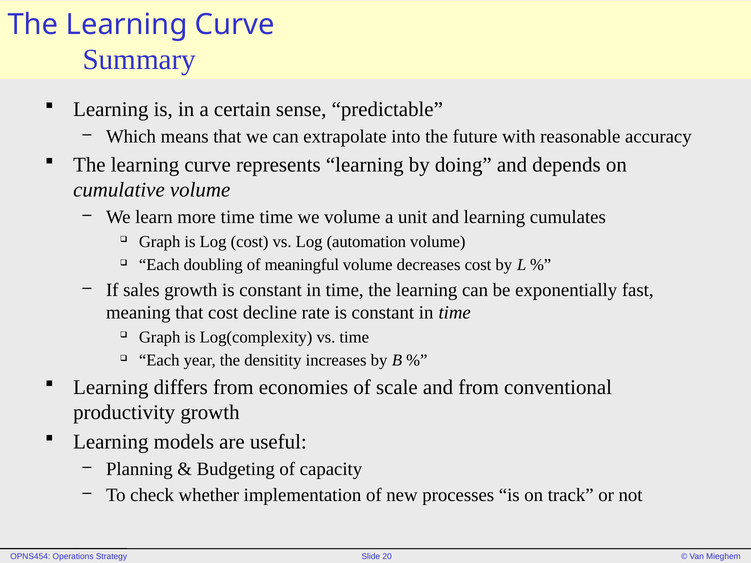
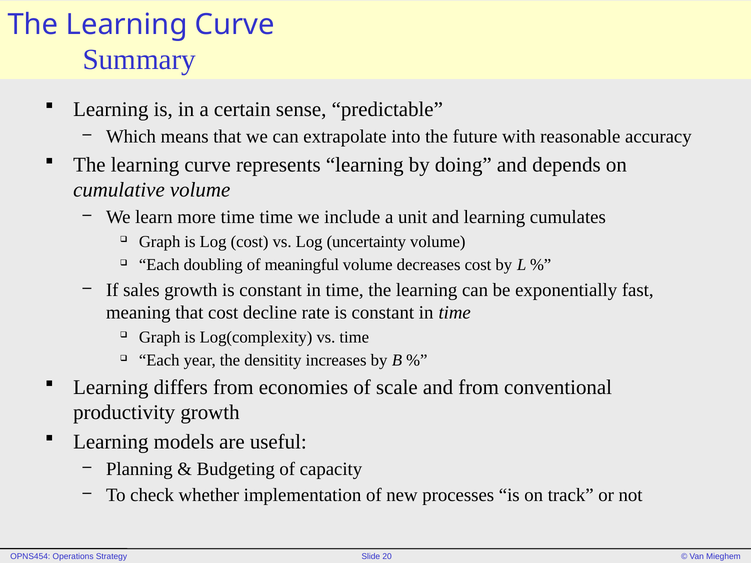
we volume: volume -> include
automation: automation -> uncertainty
